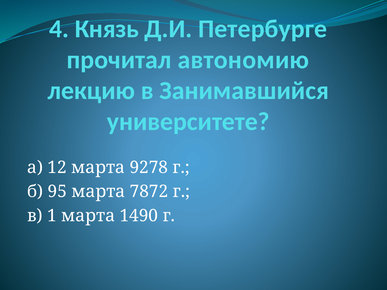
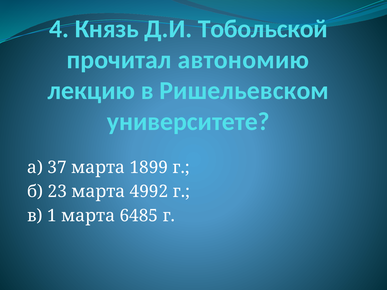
Петербурге: Петербурге -> Тобольской
Занимавшийся: Занимавшийся -> Ришельевском
12: 12 -> 37
9278: 9278 -> 1899
95: 95 -> 23
7872: 7872 -> 4992
1490: 1490 -> 6485
